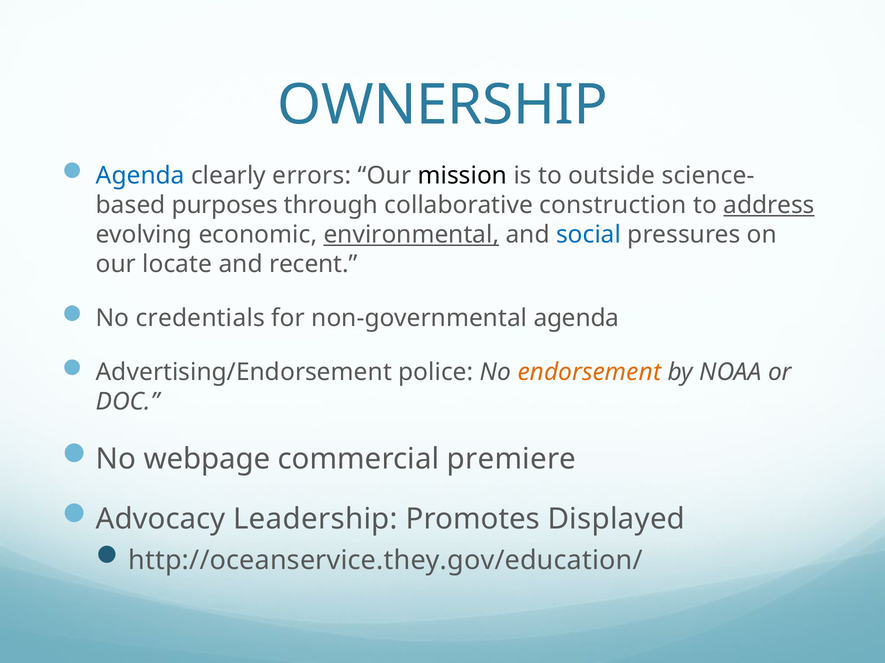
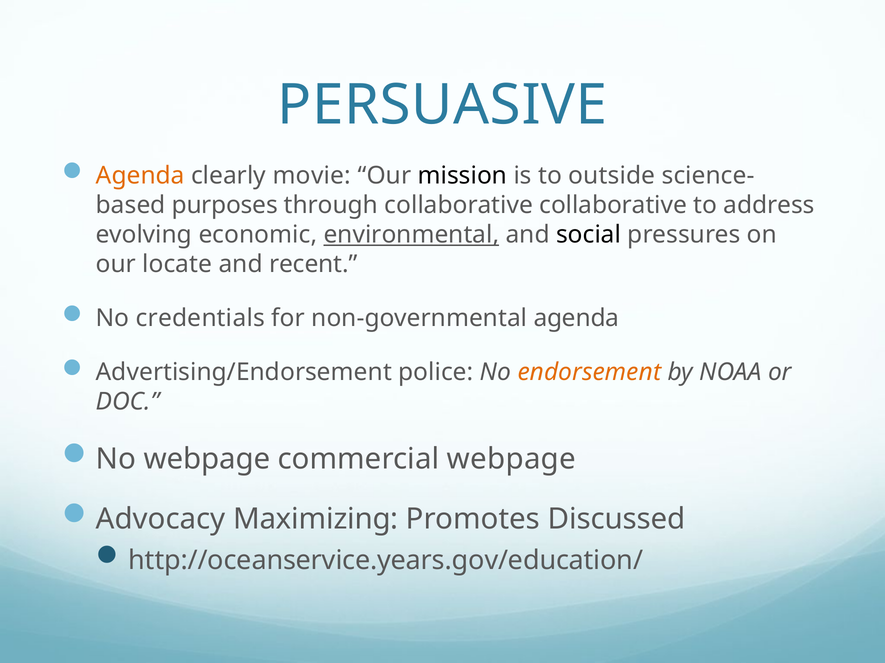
OWNERSHIP: OWNERSHIP -> PERSUASIVE
Agenda at (140, 176) colour: blue -> orange
errors: errors -> movie
collaborative construction: construction -> collaborative
address underline: present -> none
social colour: blue -> black
commercial premiere: premiere -> webpage
Leadership: Leadership -> Maximizing
Displayed: Displayed -> Discussed
http://oceanservice.they.gov/education/: http://oceanservice.they.gov/education/ -> http://oceanservice.years.gov/education/
